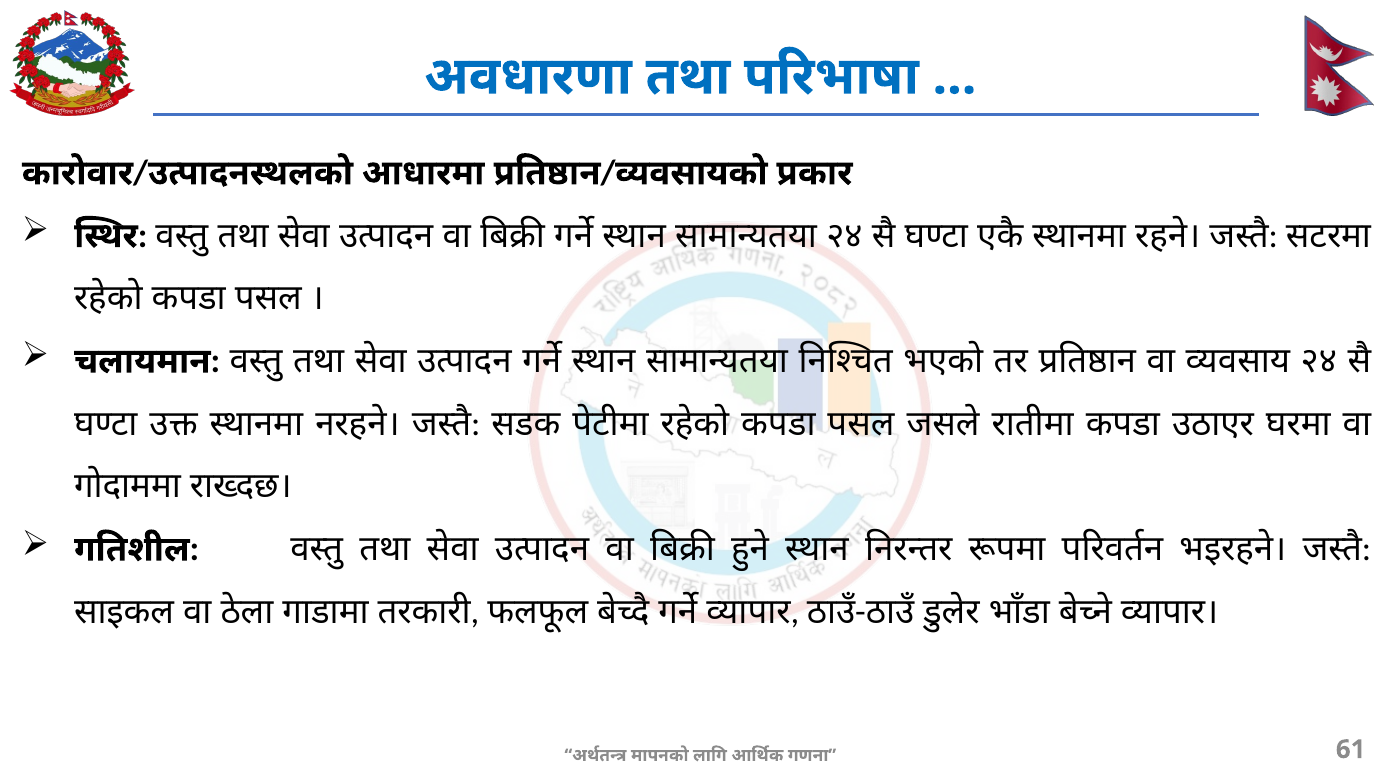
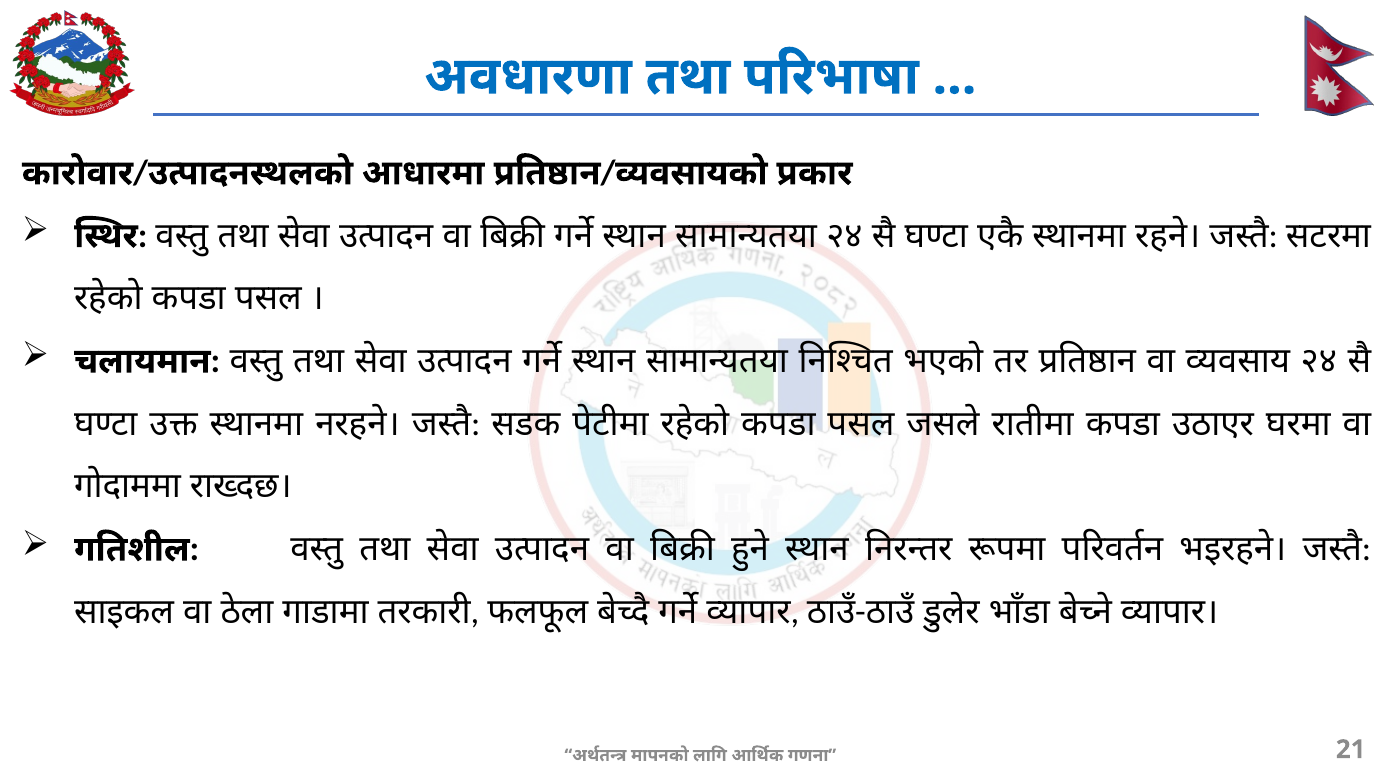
61: 61 -> 21
